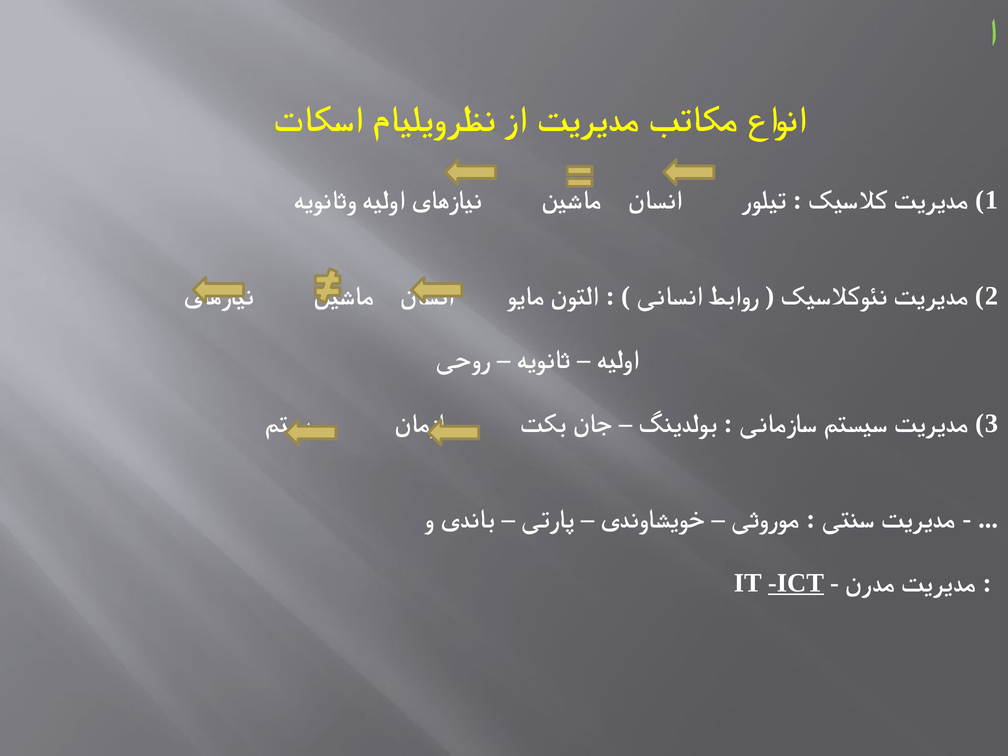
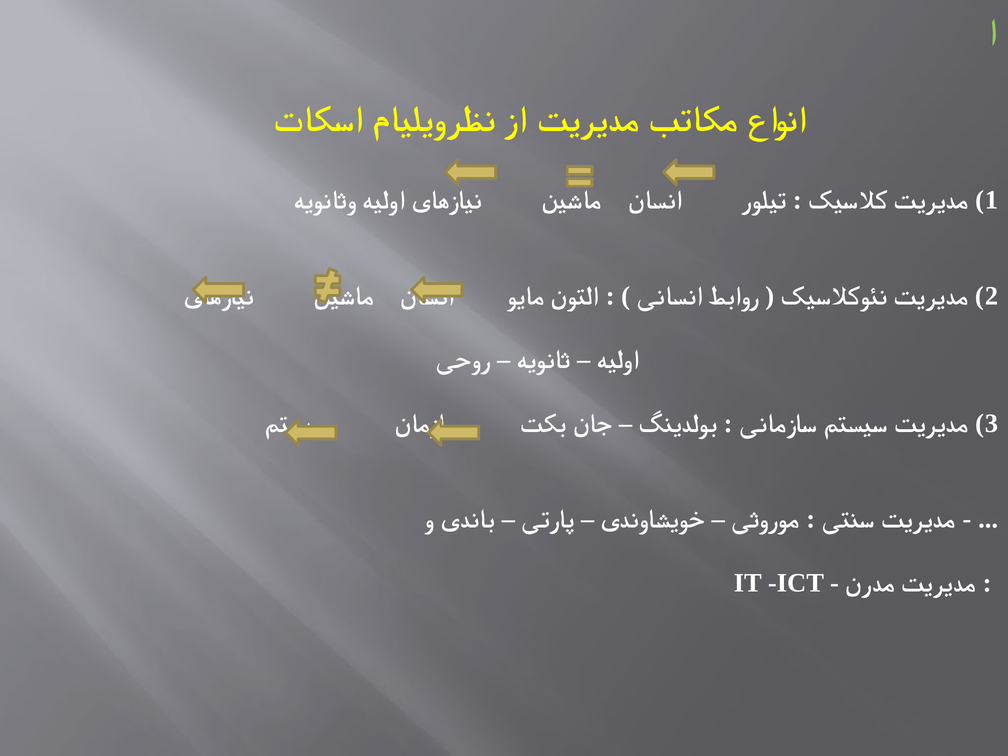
ICT underline: present -> none
